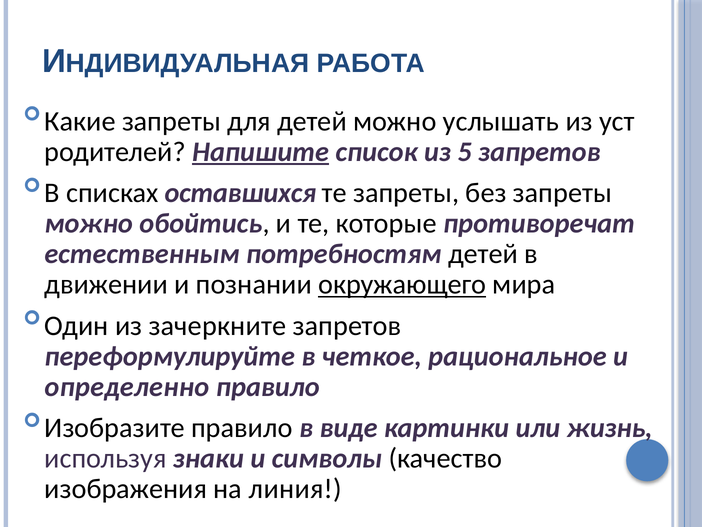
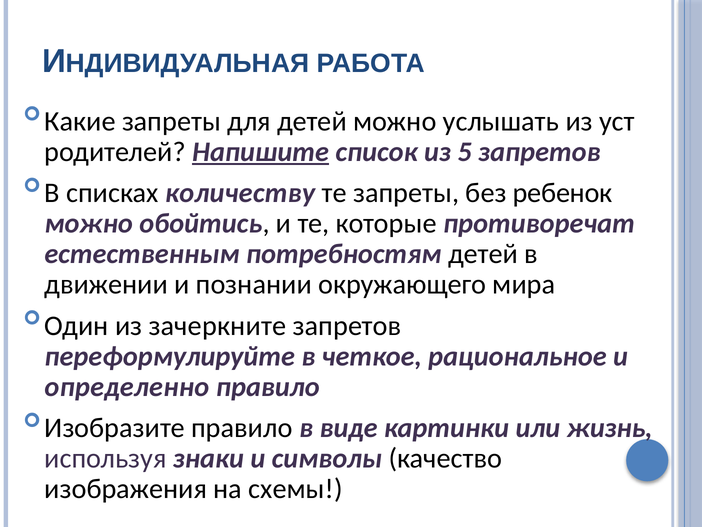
оставшихся: оставшихся -> количеству
без запреты: запреты -> ребенок
окружающего underline: present -> none
линия: линия -> схемы
